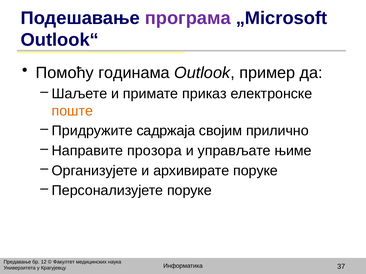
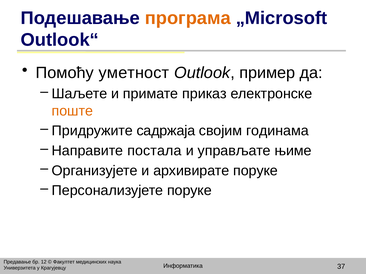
програма colour: purple -> orange
годинама: годинама -> уметност
прилично: прилично -> годинама
прозора: прозора -> постала
